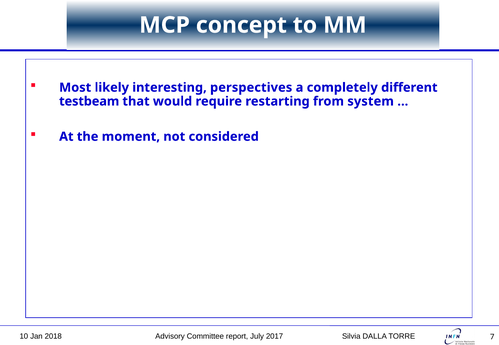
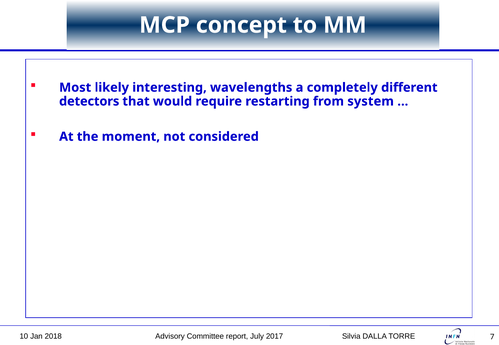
perspectives: perspectives -> wavelengths
testbeam: testbeam -> detectors
